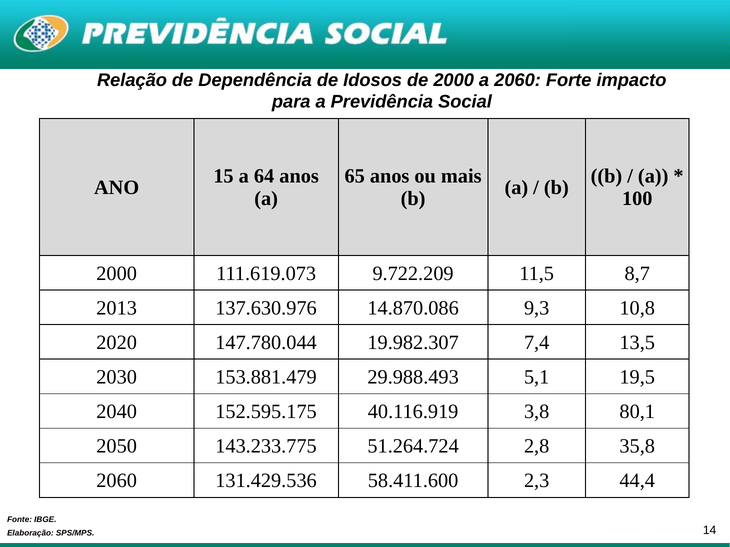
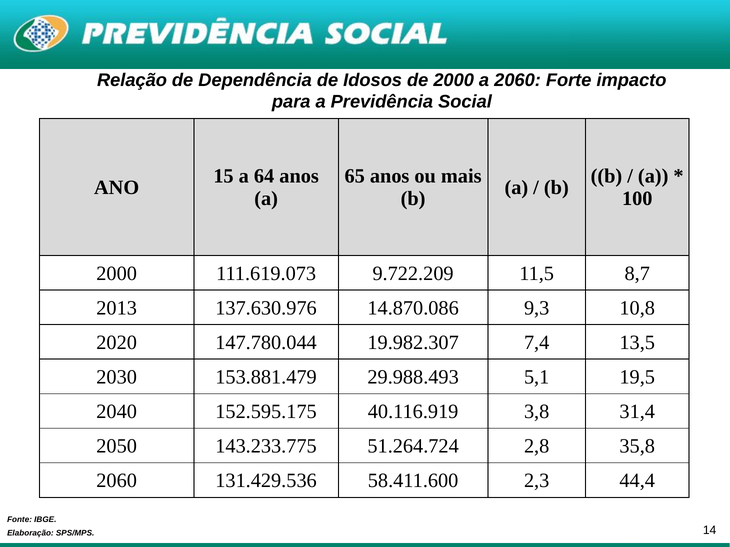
80,1: 80,1 -> 31,4
